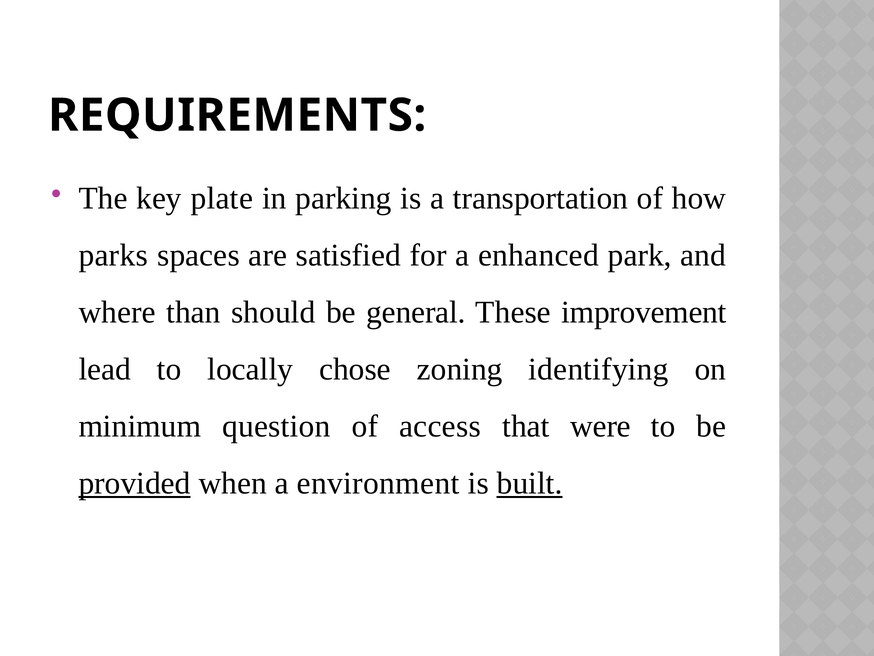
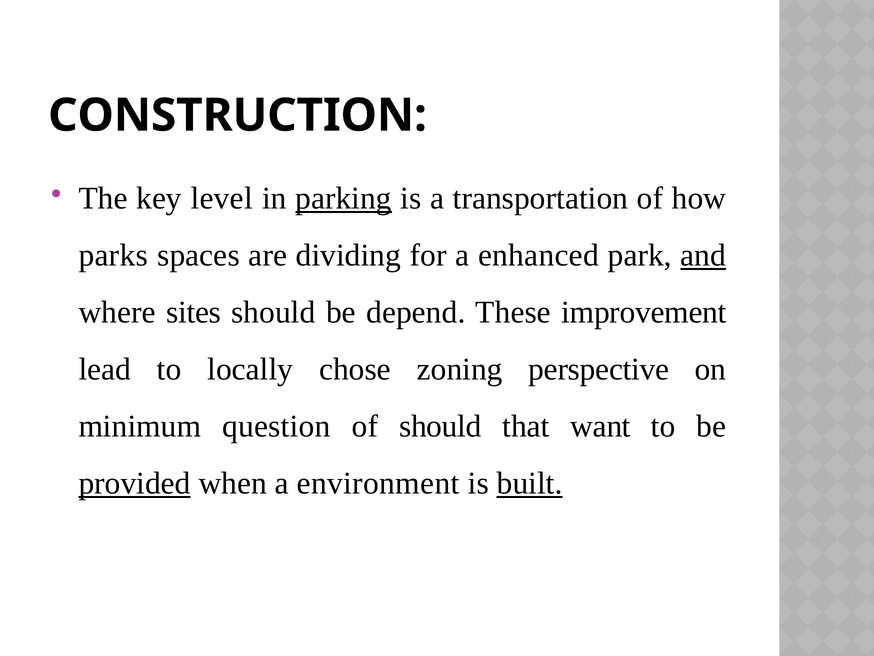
REQUIREMENTS: REQUIREMENTS -> CONSTRUCTION
plate: plate -> level
parking underline: none -> present
satisfied: satisfied -> dividing
and underline: none -> present
than: than -> sites
general: general -> depend
identifying: identifying -> perspective
of access: access -> should
were: were -> want
